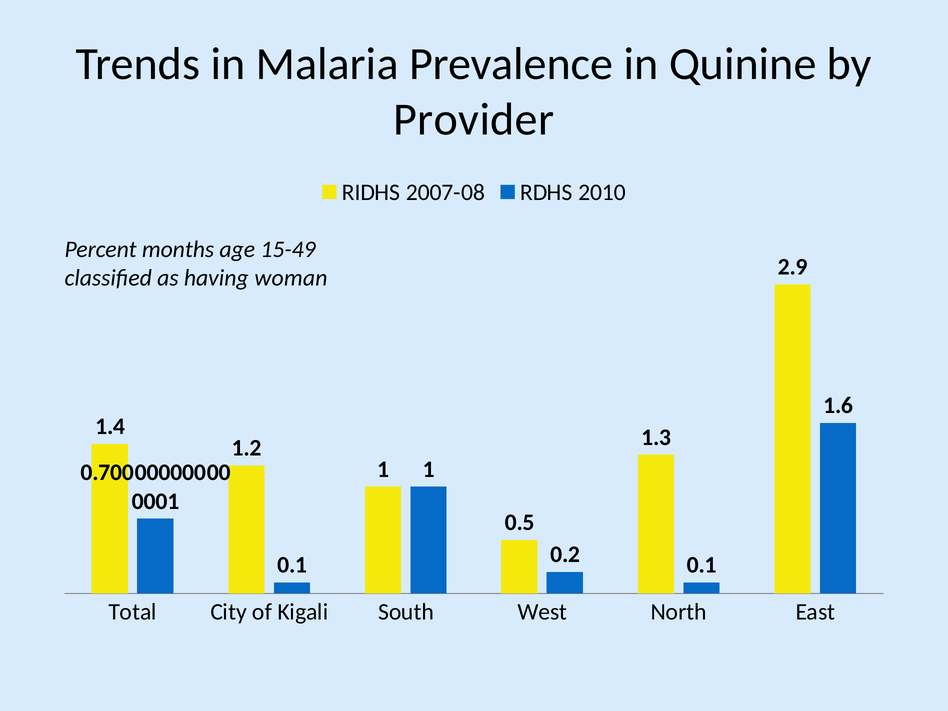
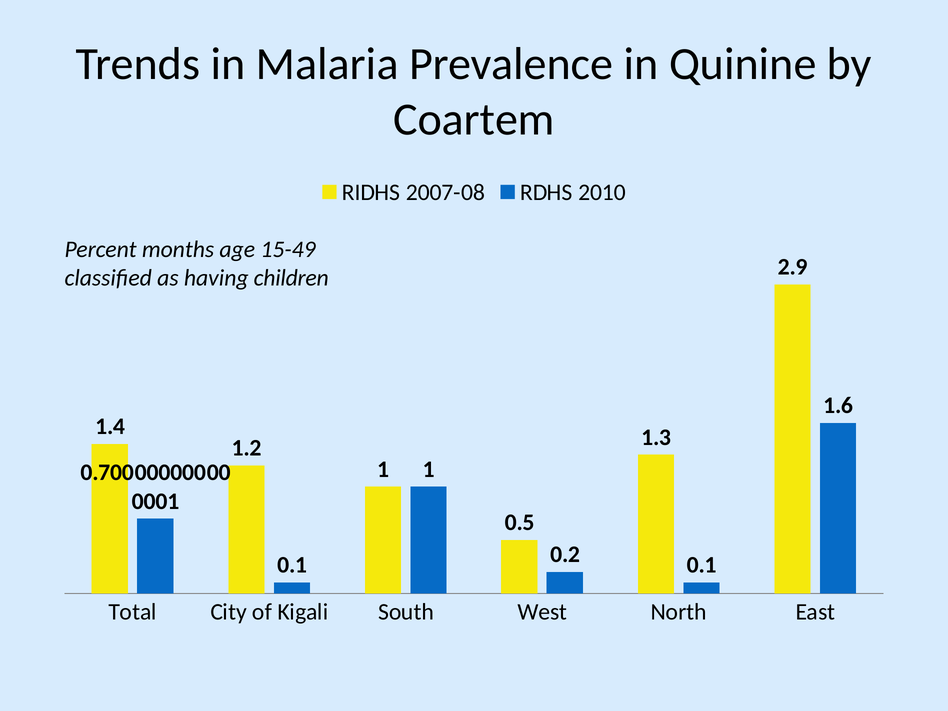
Provider: Provider -> Coartem
woman: woman -> children
